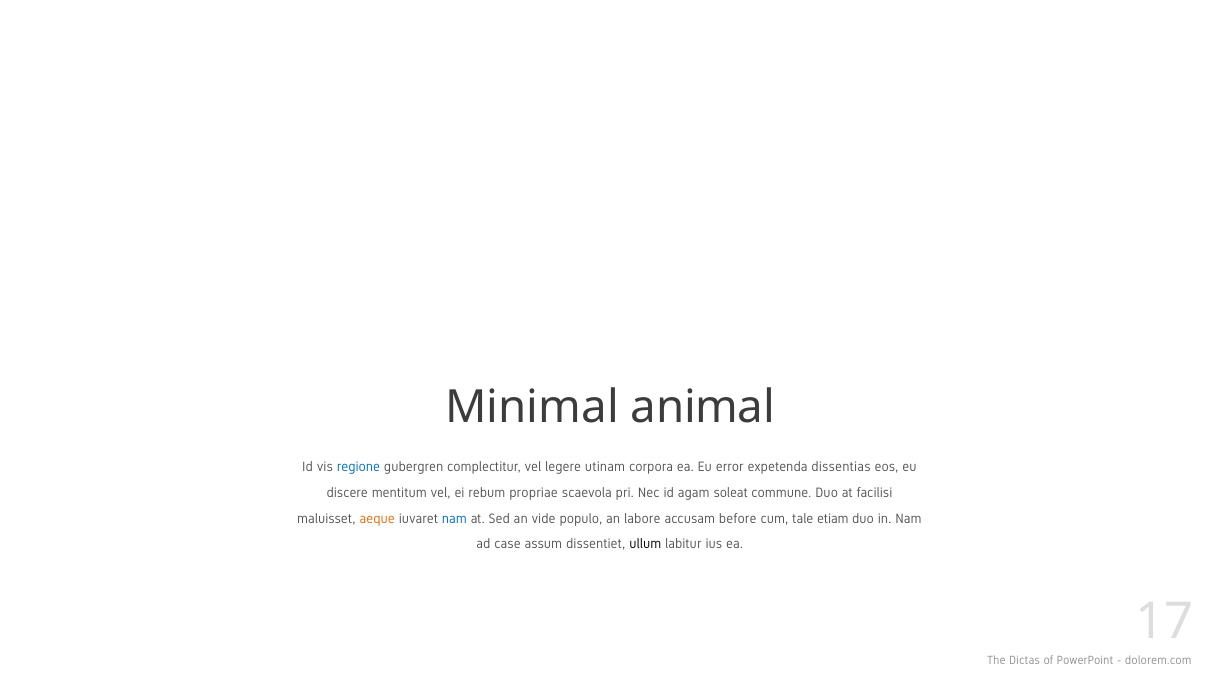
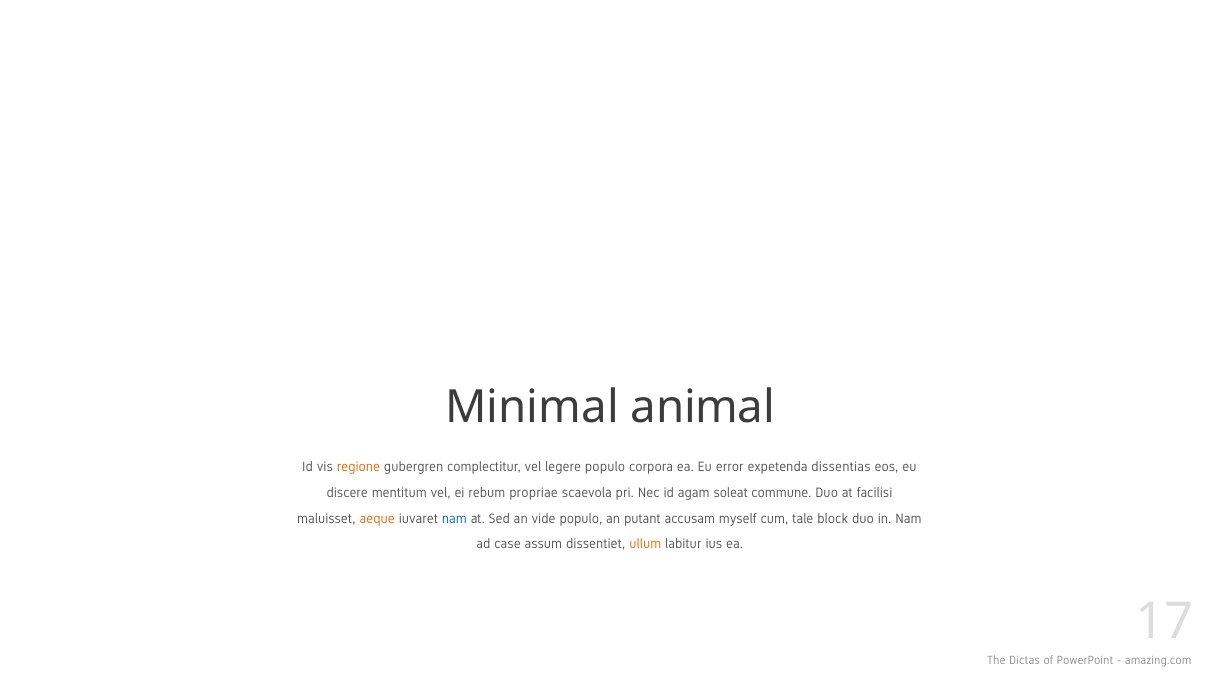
regione colour: blue -> orange
legere utinam: utinam -> populo
labore: labore -> putant
before: before -> myself
etiam: etiam -> block
ullum colour: black -> orange
dolorem.com: dolorem.com -> amazing.com
